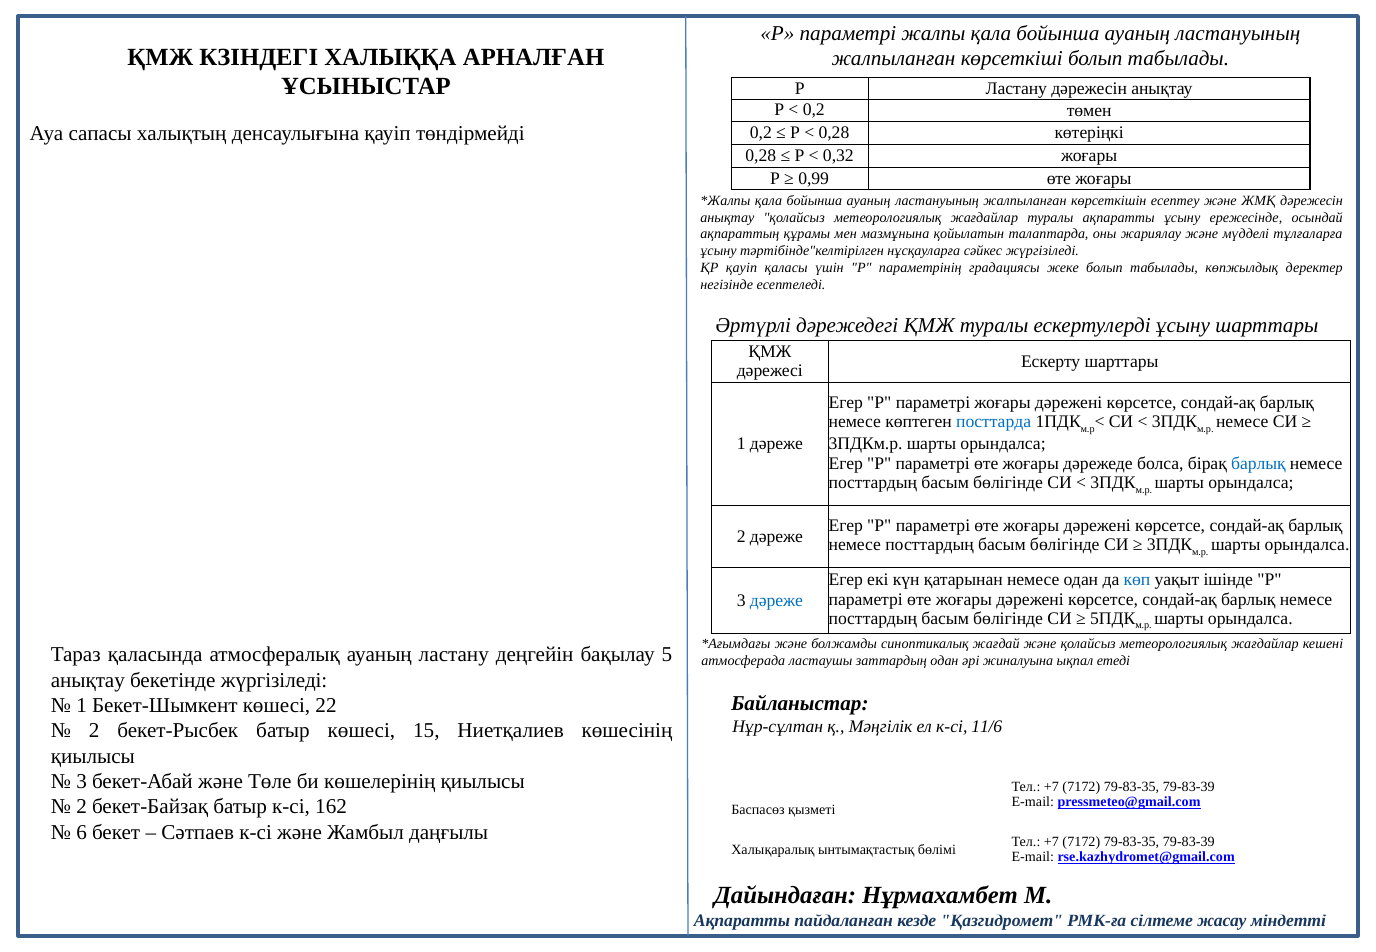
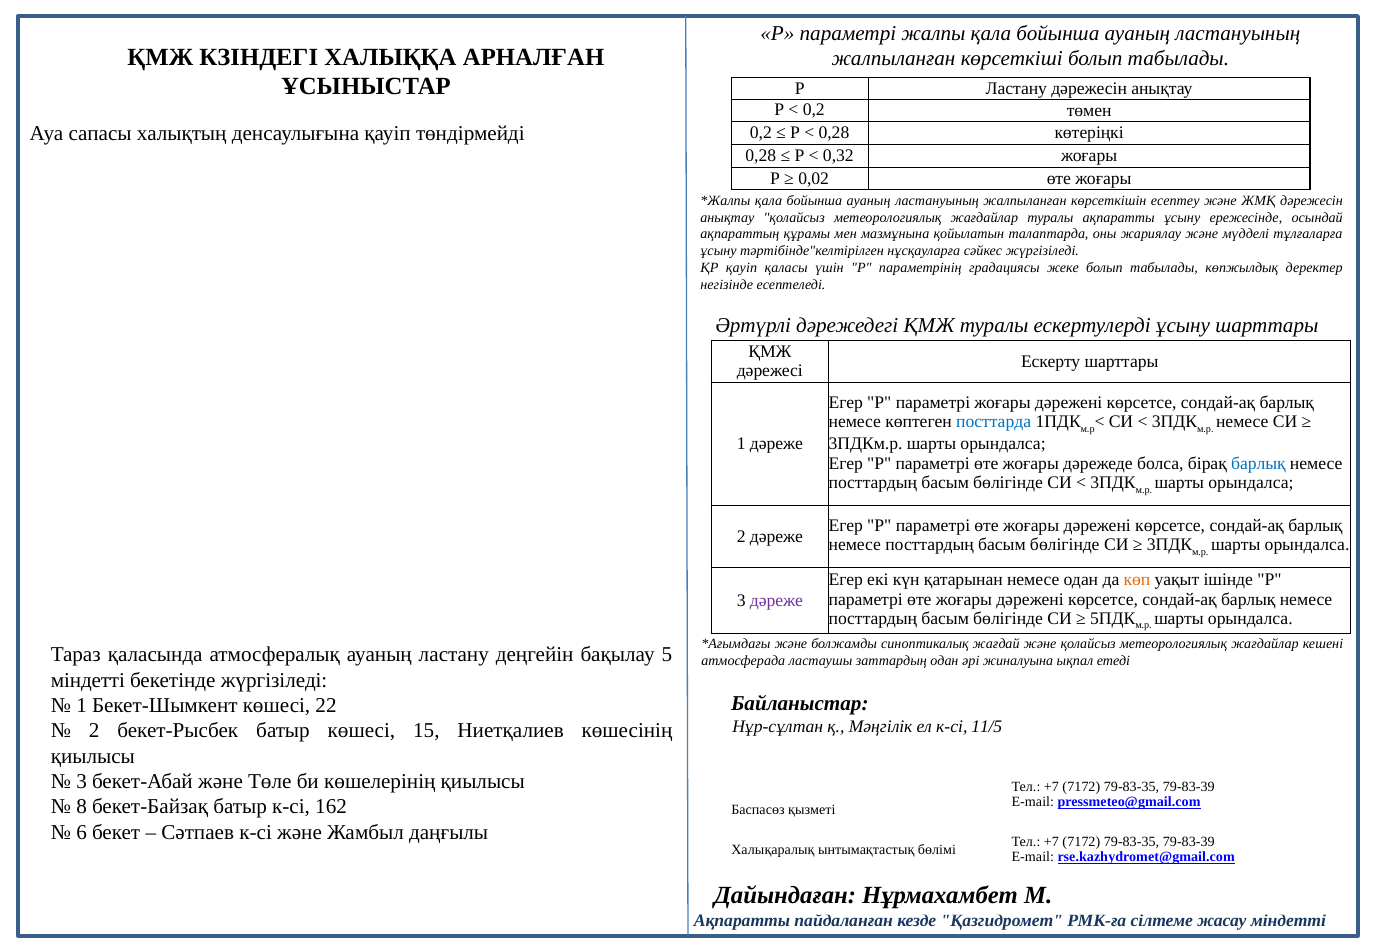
0,99: 0,99 -> 0,02
көп colour: blue -> orange
дәреже at (776, 601) colour: blue -> purple
анықтау at (88, 680): анықтау -> міндетті
11/6: 11/6 -> 11/5
2 at (82, 808): 2 -> 8
